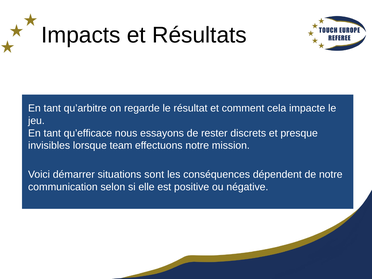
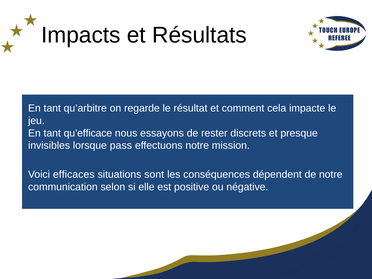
team: team -> pass
démarrer: démarrer -> efficaces
